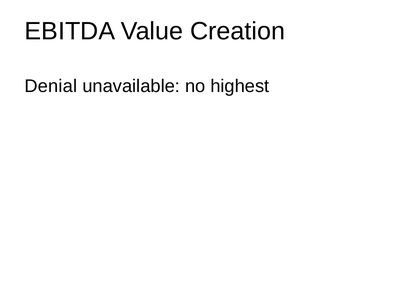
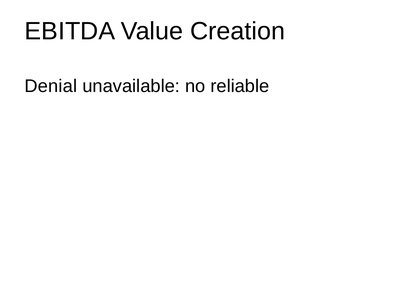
highest: highest -> reliable
